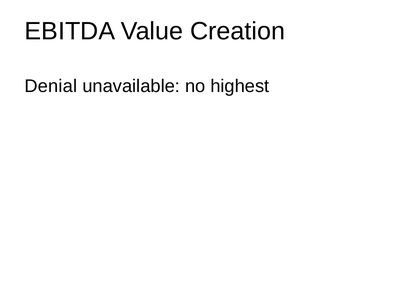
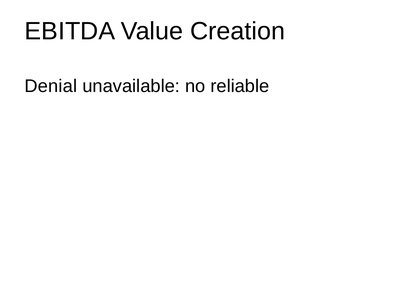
highest: highest -> reliable
